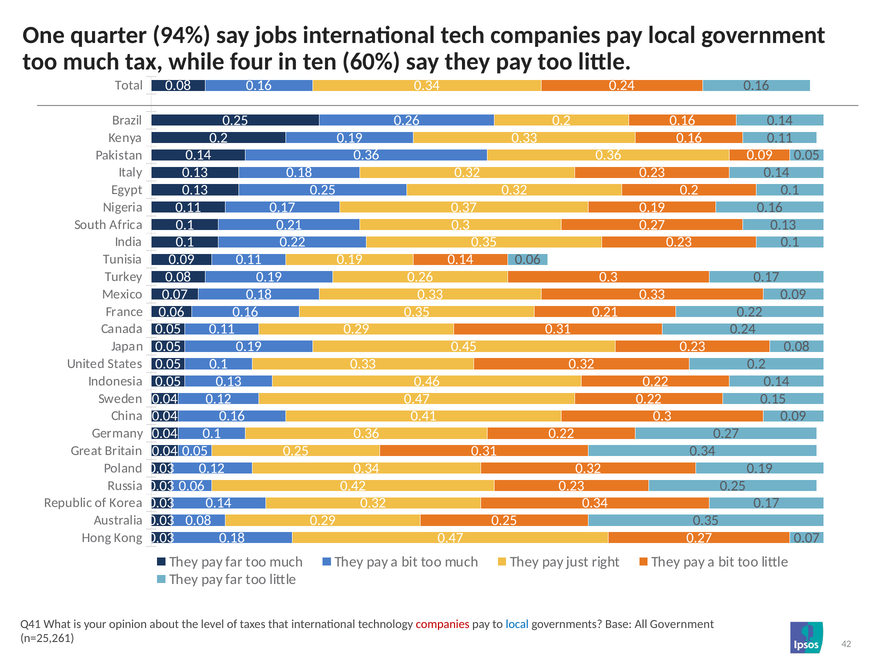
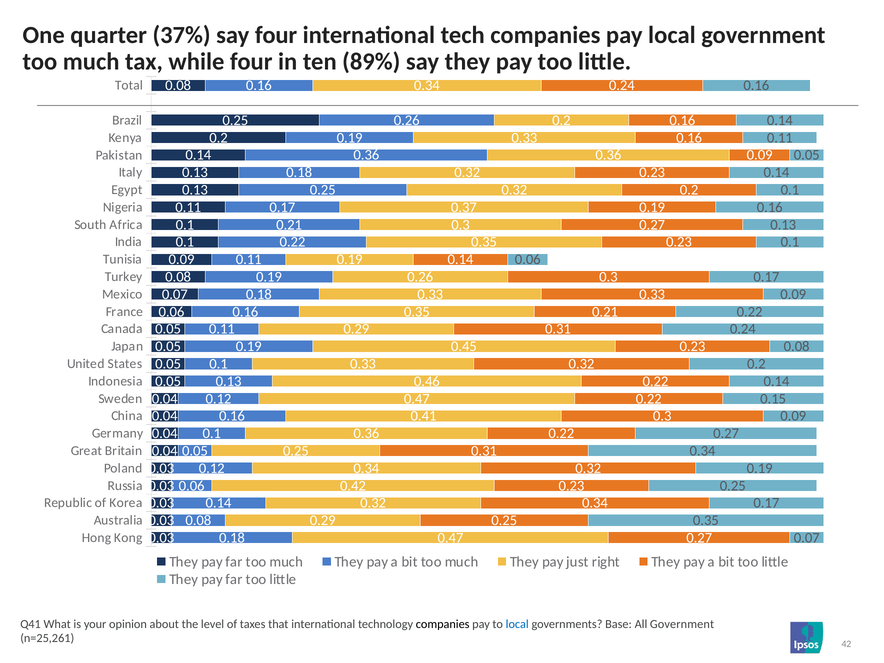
94%: 94% -> 37%
say jobs: jobs -> four
60%: 60% -> 89%
companies at (443, 624) colour: red -> black
